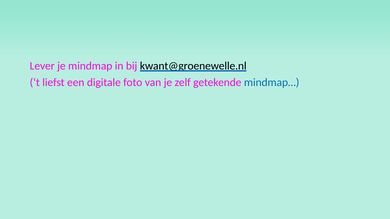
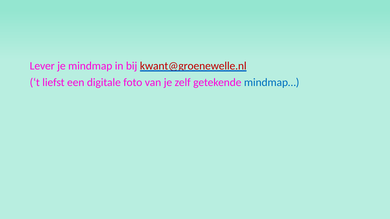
kwant@groenewelle.nl colour: black -> red
